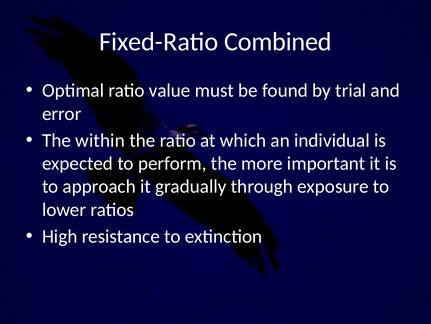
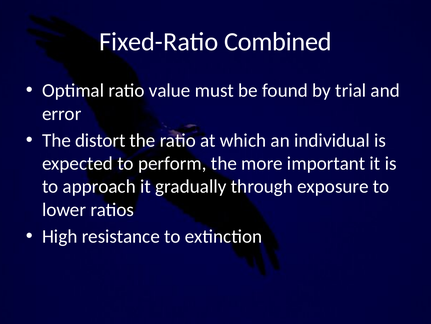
within: within -> distort
